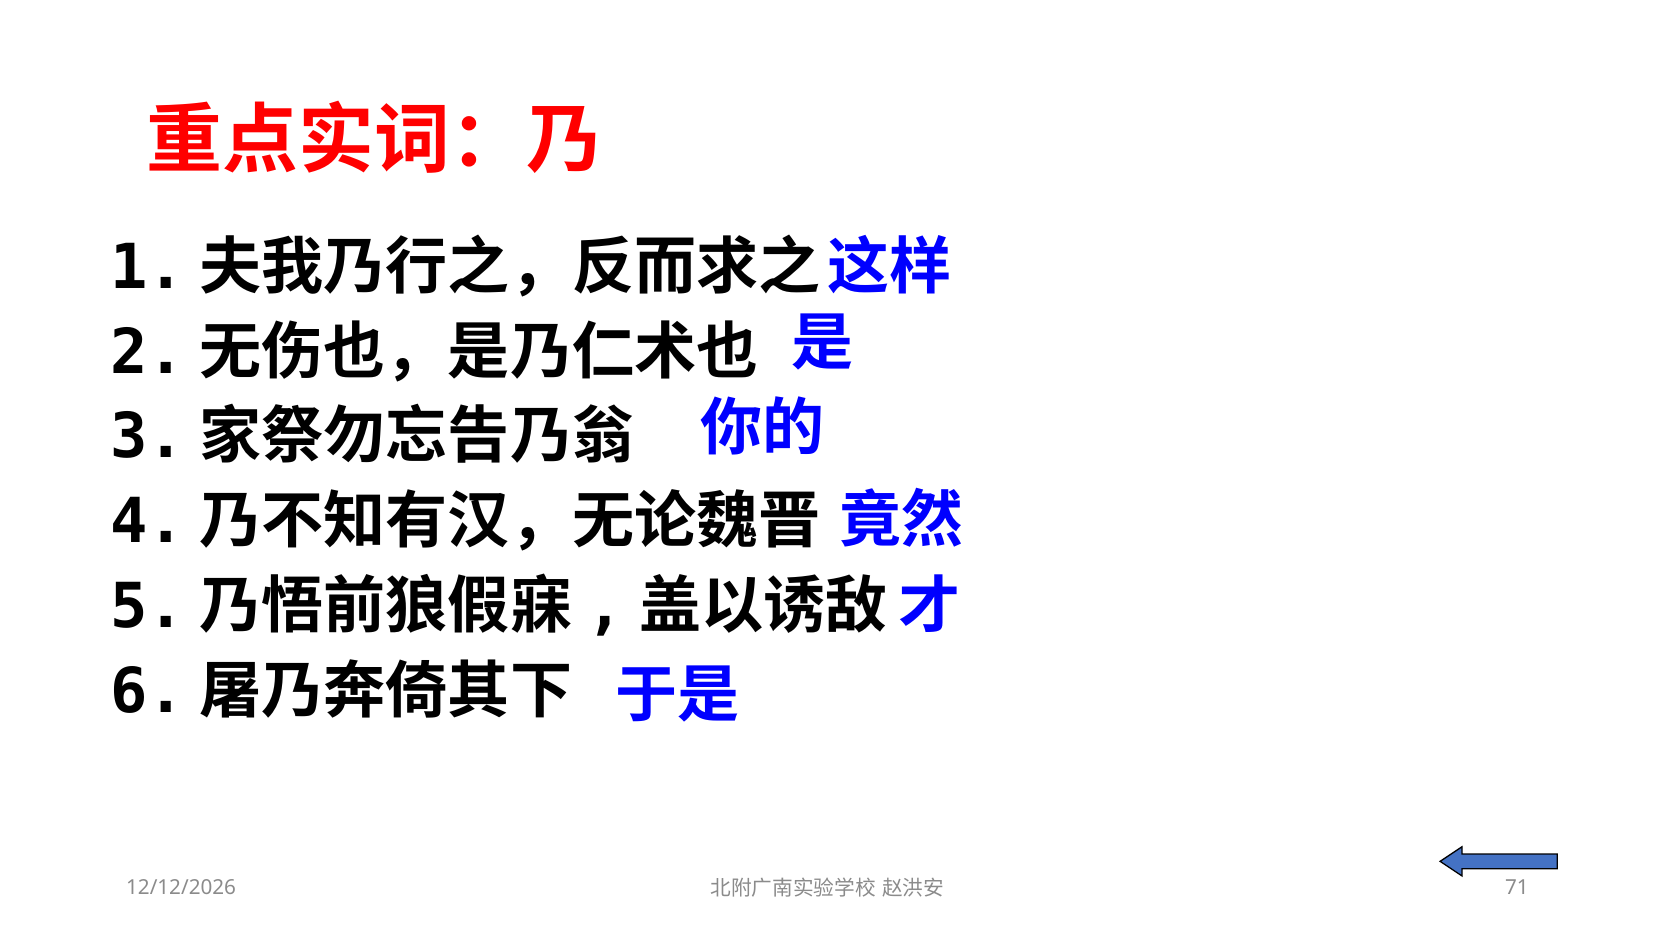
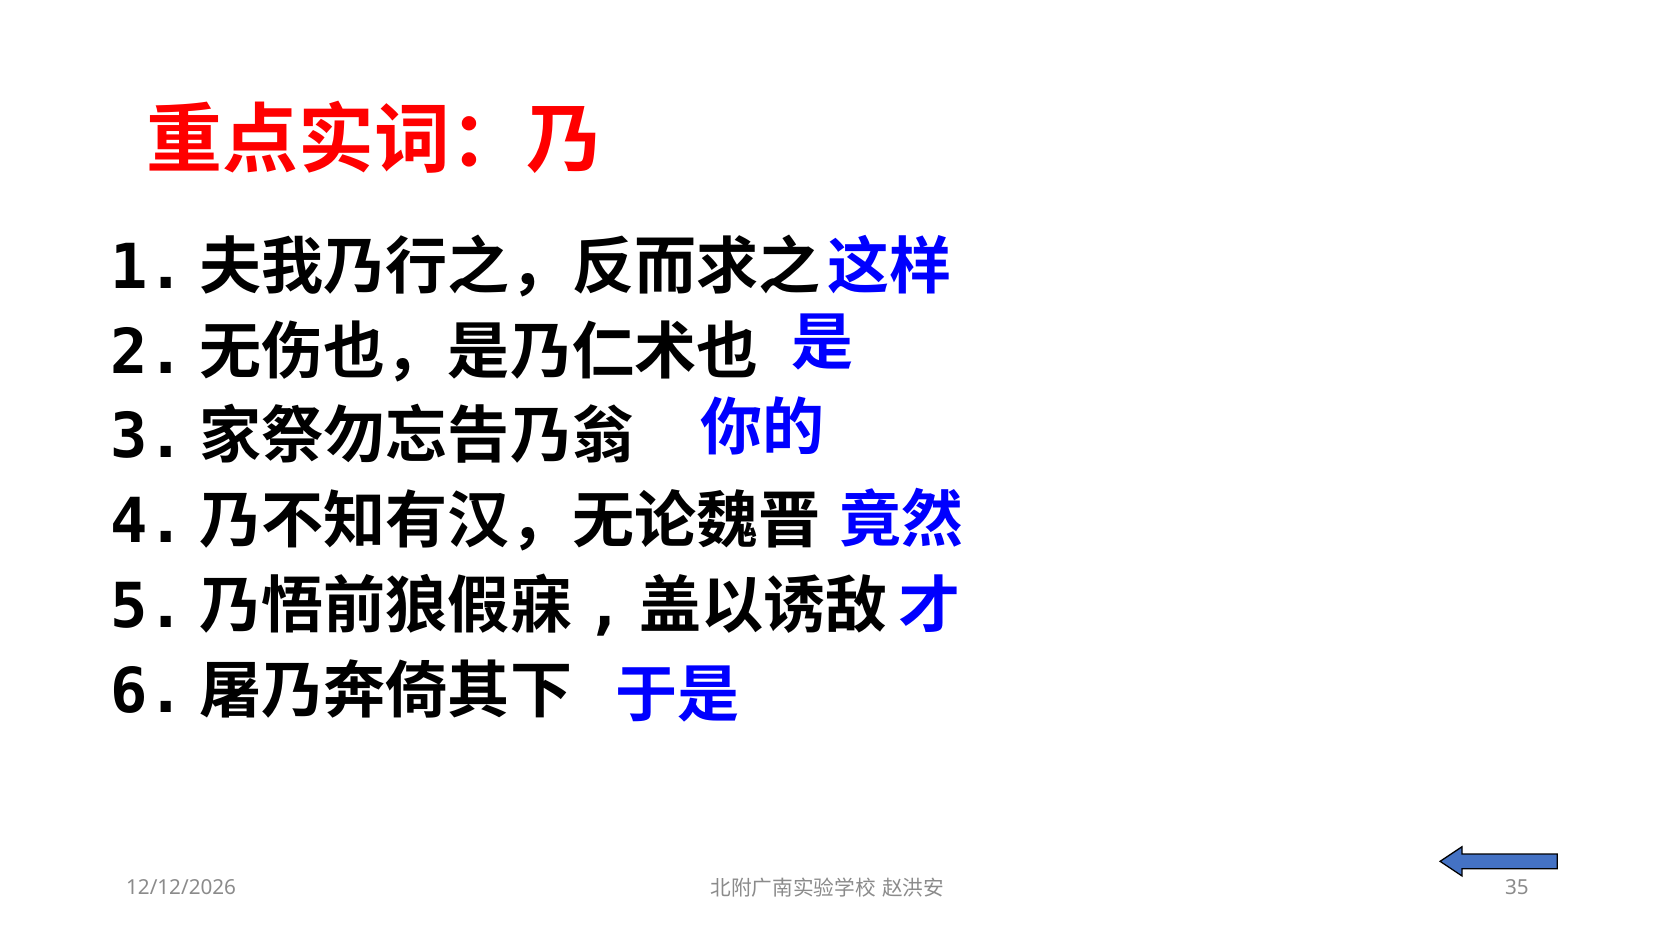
71: 71 -> 35
